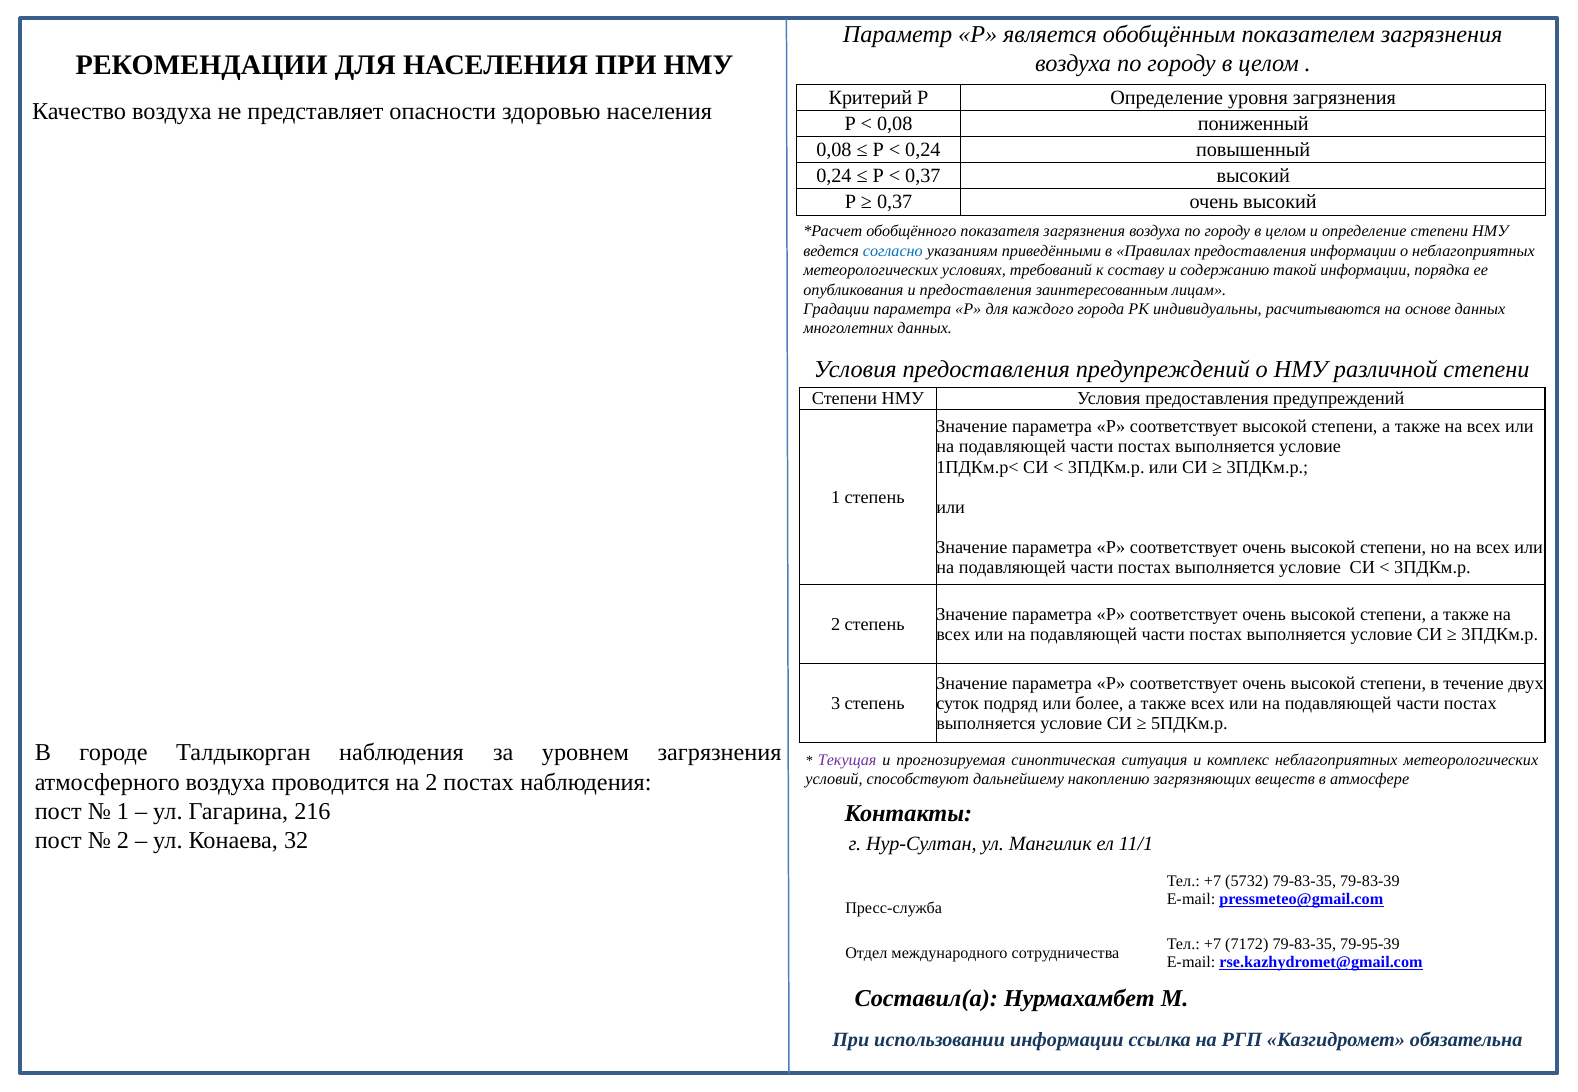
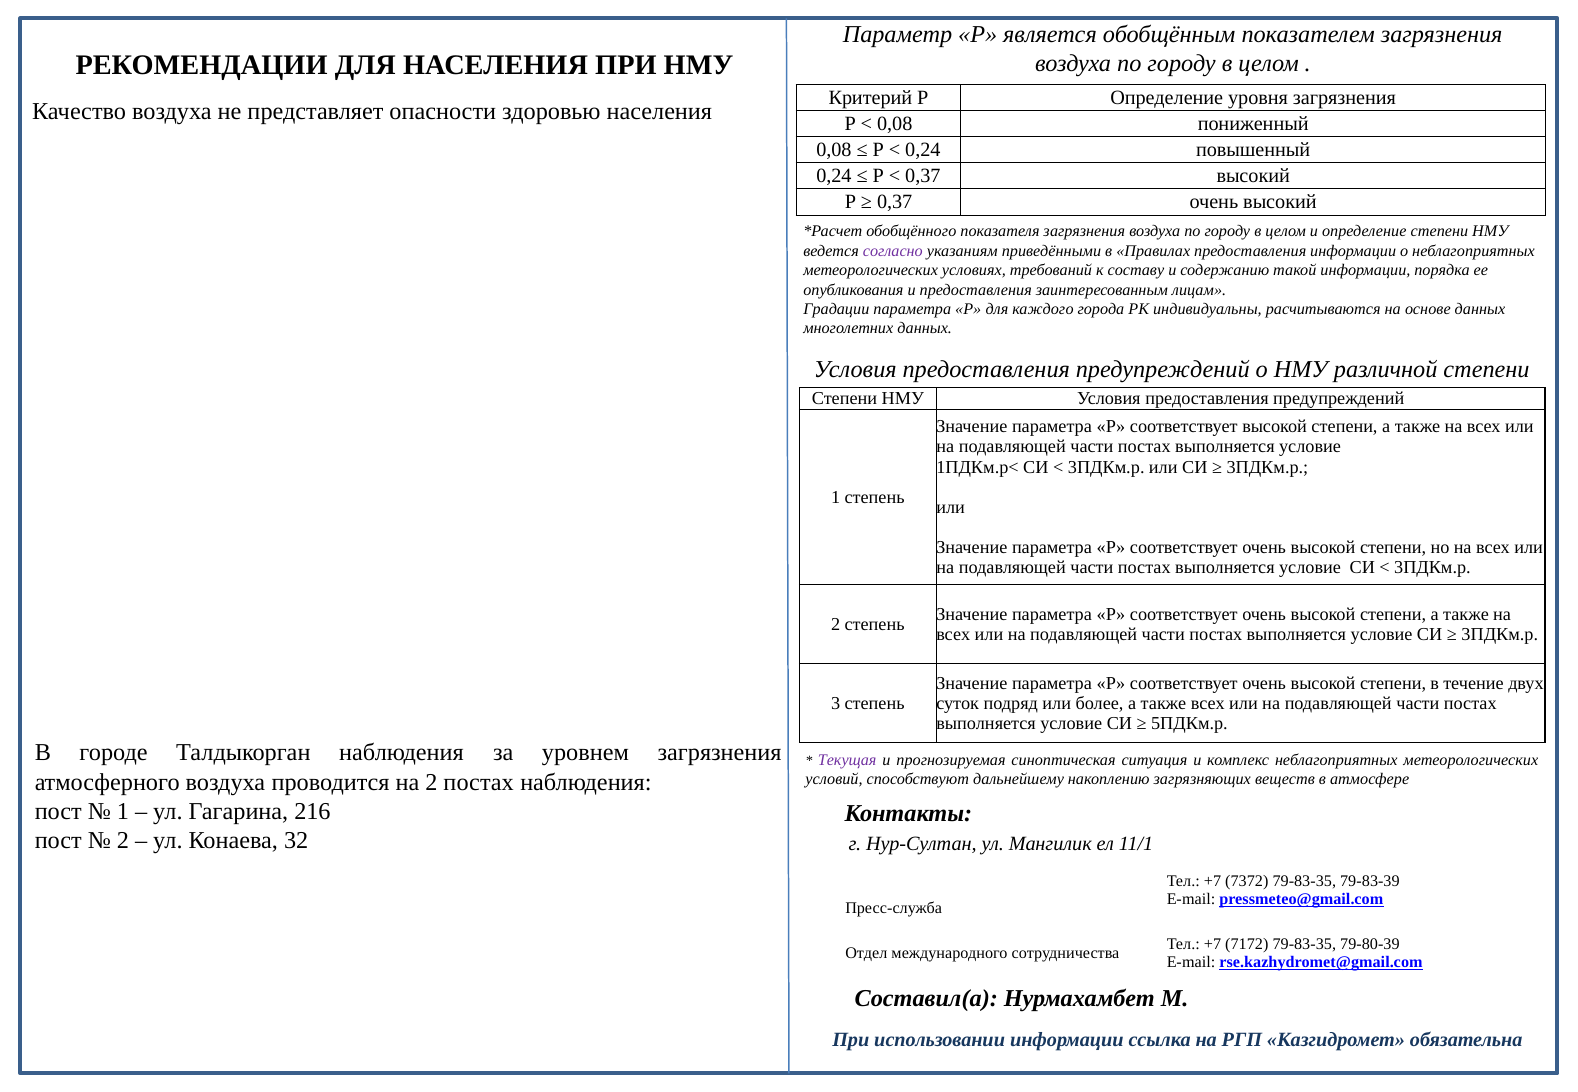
согласно colour: blue -> purple
5732: 5732 -> 7372
79-95-39: 79-95-39 -> 79-80-39
